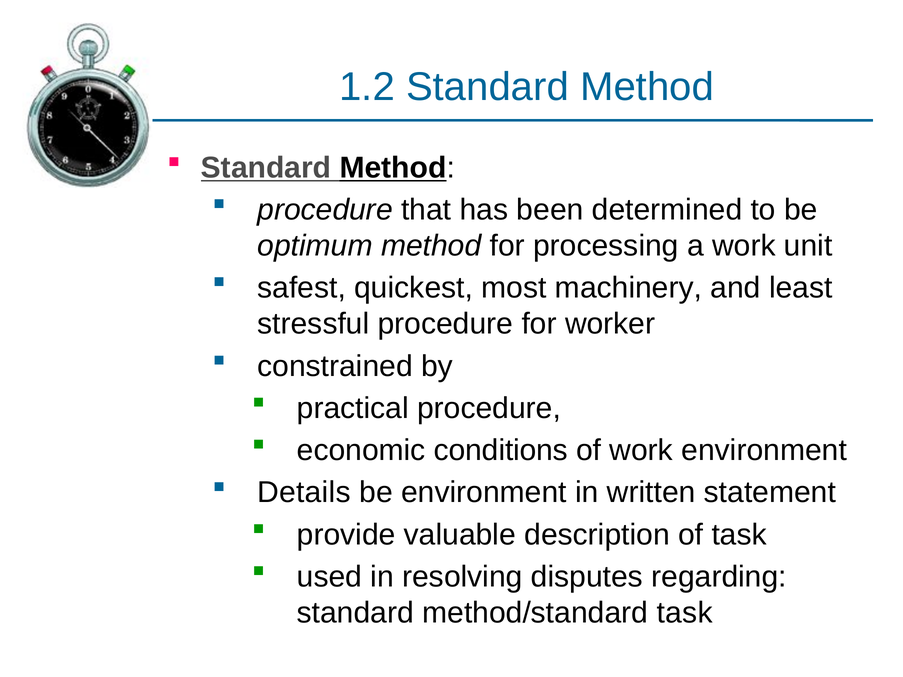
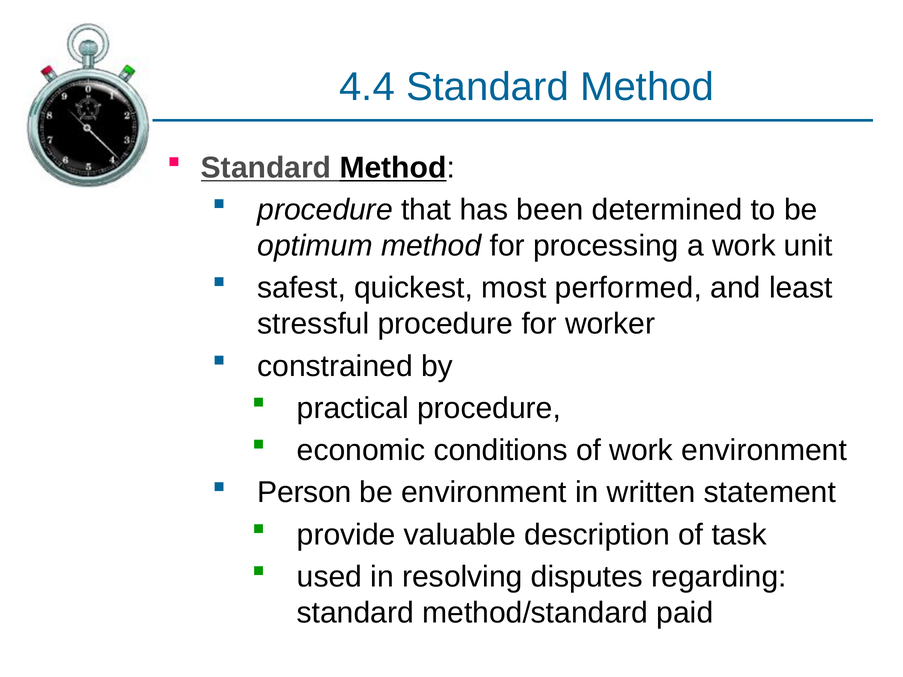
1.2: 1.2 -> 4.4
machinery: machinery -> performed
Details: Details -> Person
method/standard task: task -> paid
